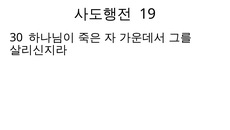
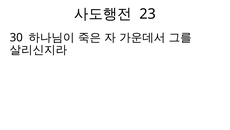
19: 19 -> 23
